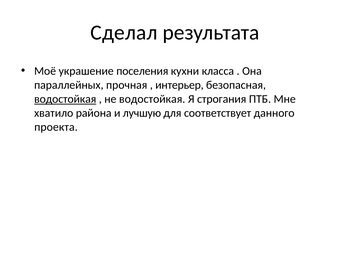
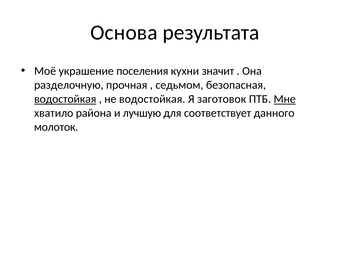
Сделал: Сделал -> Основа
класса: класса -> значит
параллейных: параллейных -> разделочную
интерьер: интерьер -> седьмом
строгания: строгания -> заготовок
Мне underline: none -> present
проекта: проекта -> молоток
